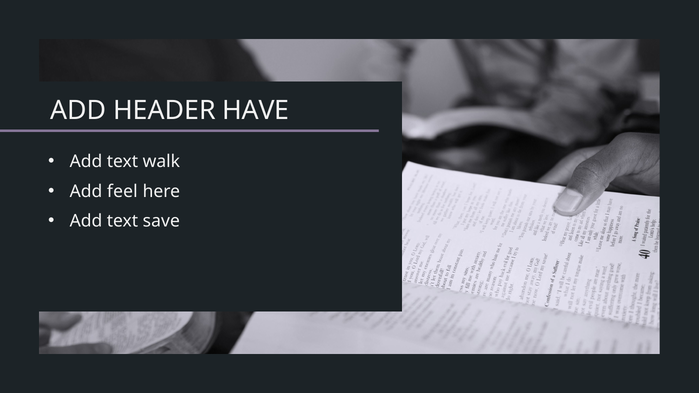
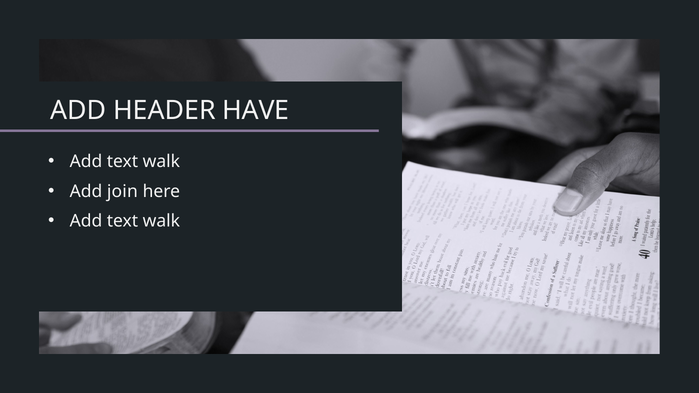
feel: feel -> join
save at (161, 221): save -> walk
